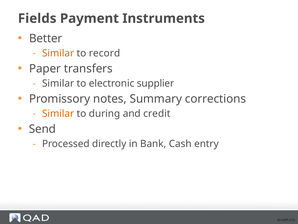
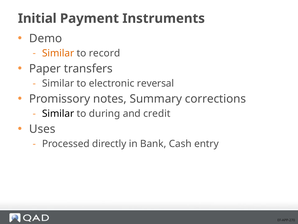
Fields: Fields -> Initial
Better: Better -> Demo
supplier: supplier -> reversal
Similar at (58, 113) colour: orange -> black
Send: Send -> Uses
